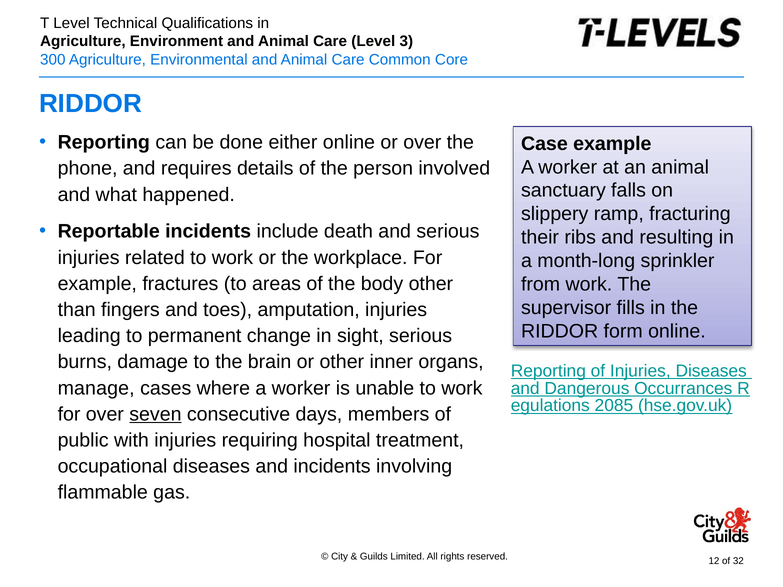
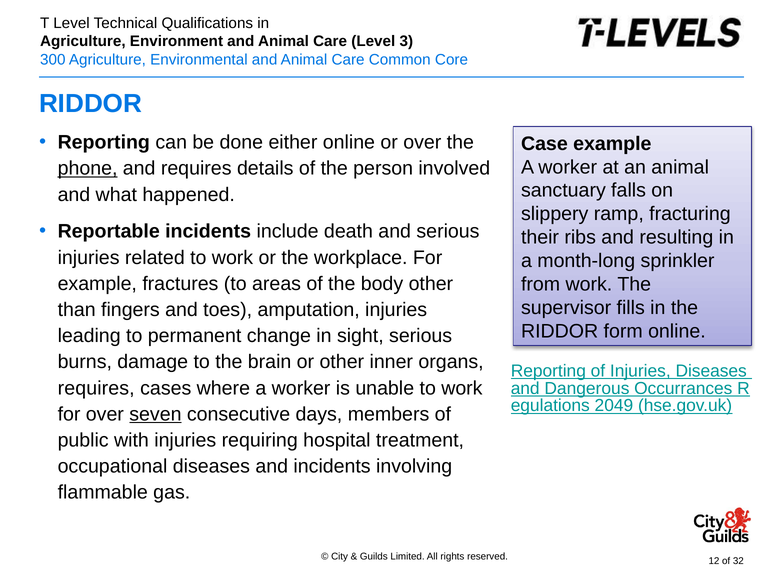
phone underline: none -> present
manage at (96, 388): manage -> requires
2085: 2085 -> 2049
